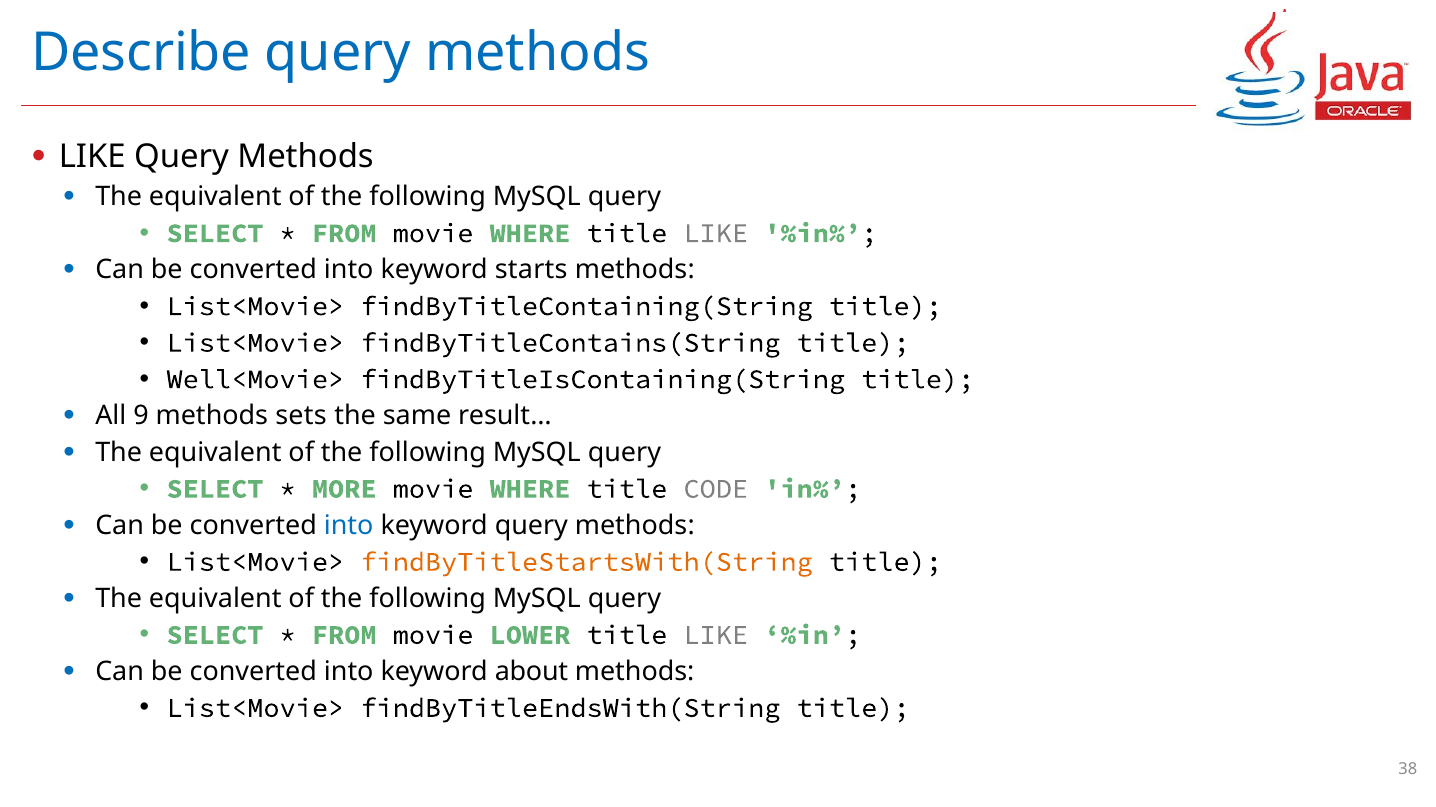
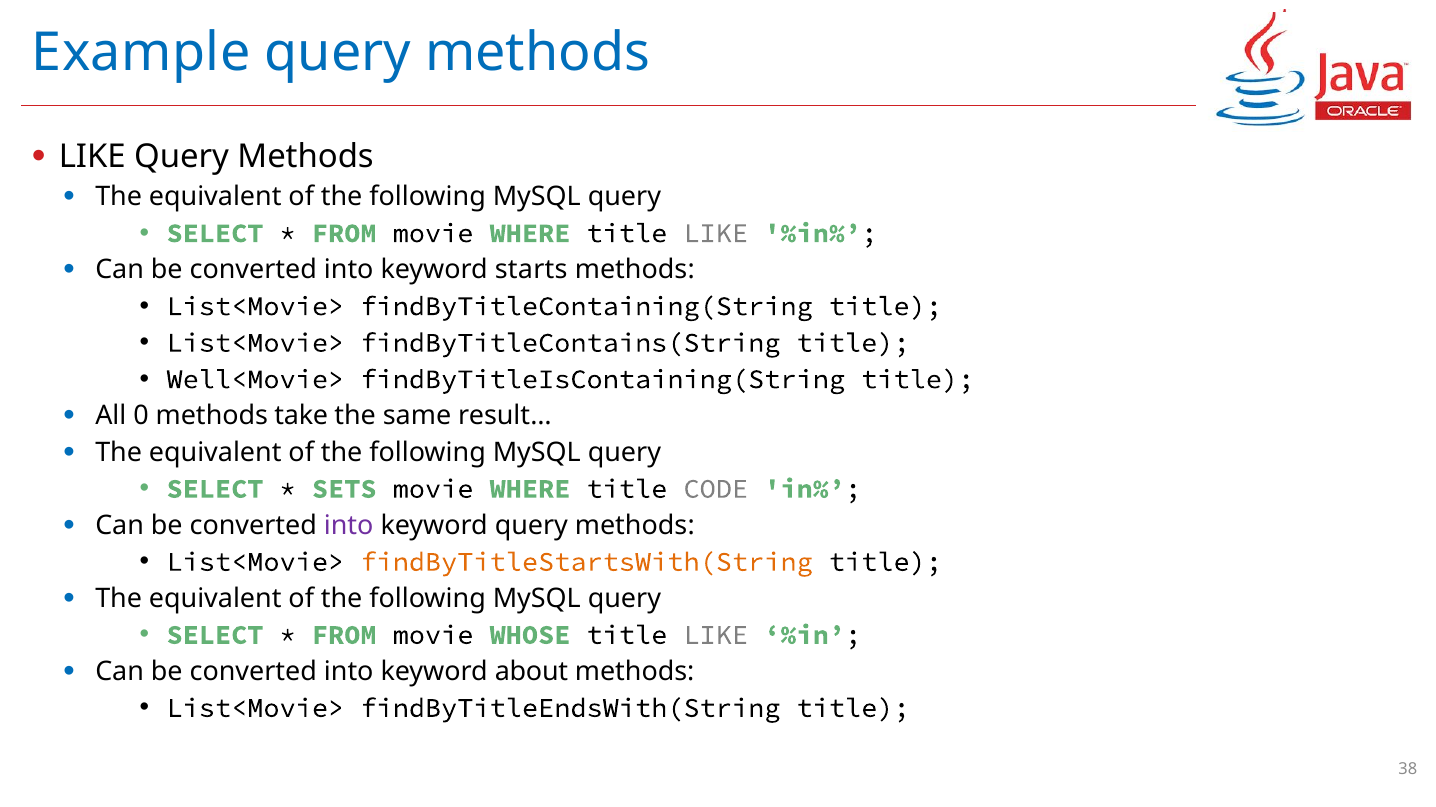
Describe: Describe -> Example
9: 9 -> 0
sets: sets -> take
MORE: MORE -> SETS
into at (349, 526) colour: blue -> purple
LOWER: LOWER -> WHOSE
